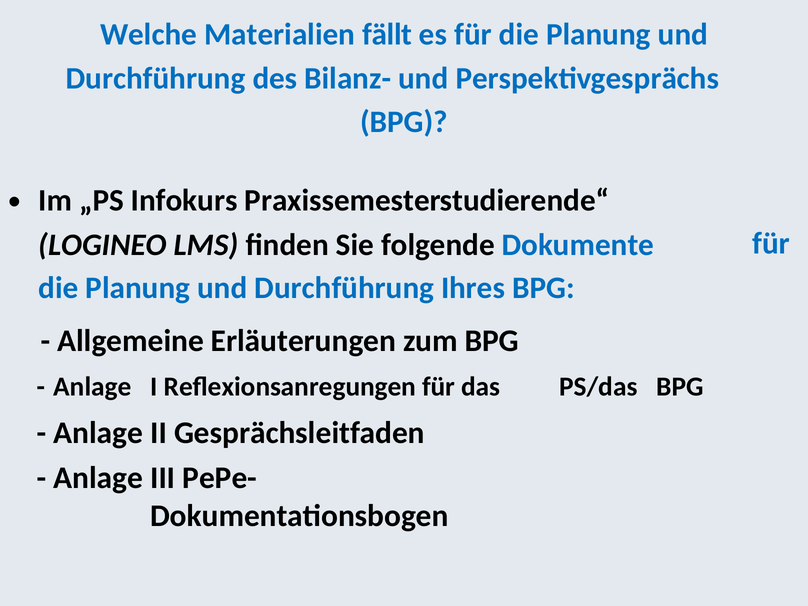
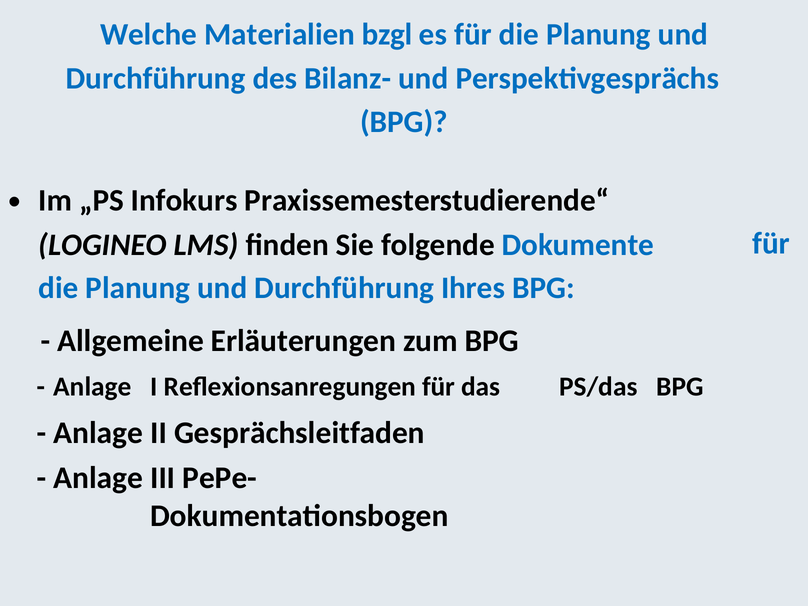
fällt: fällt -> bzgl
